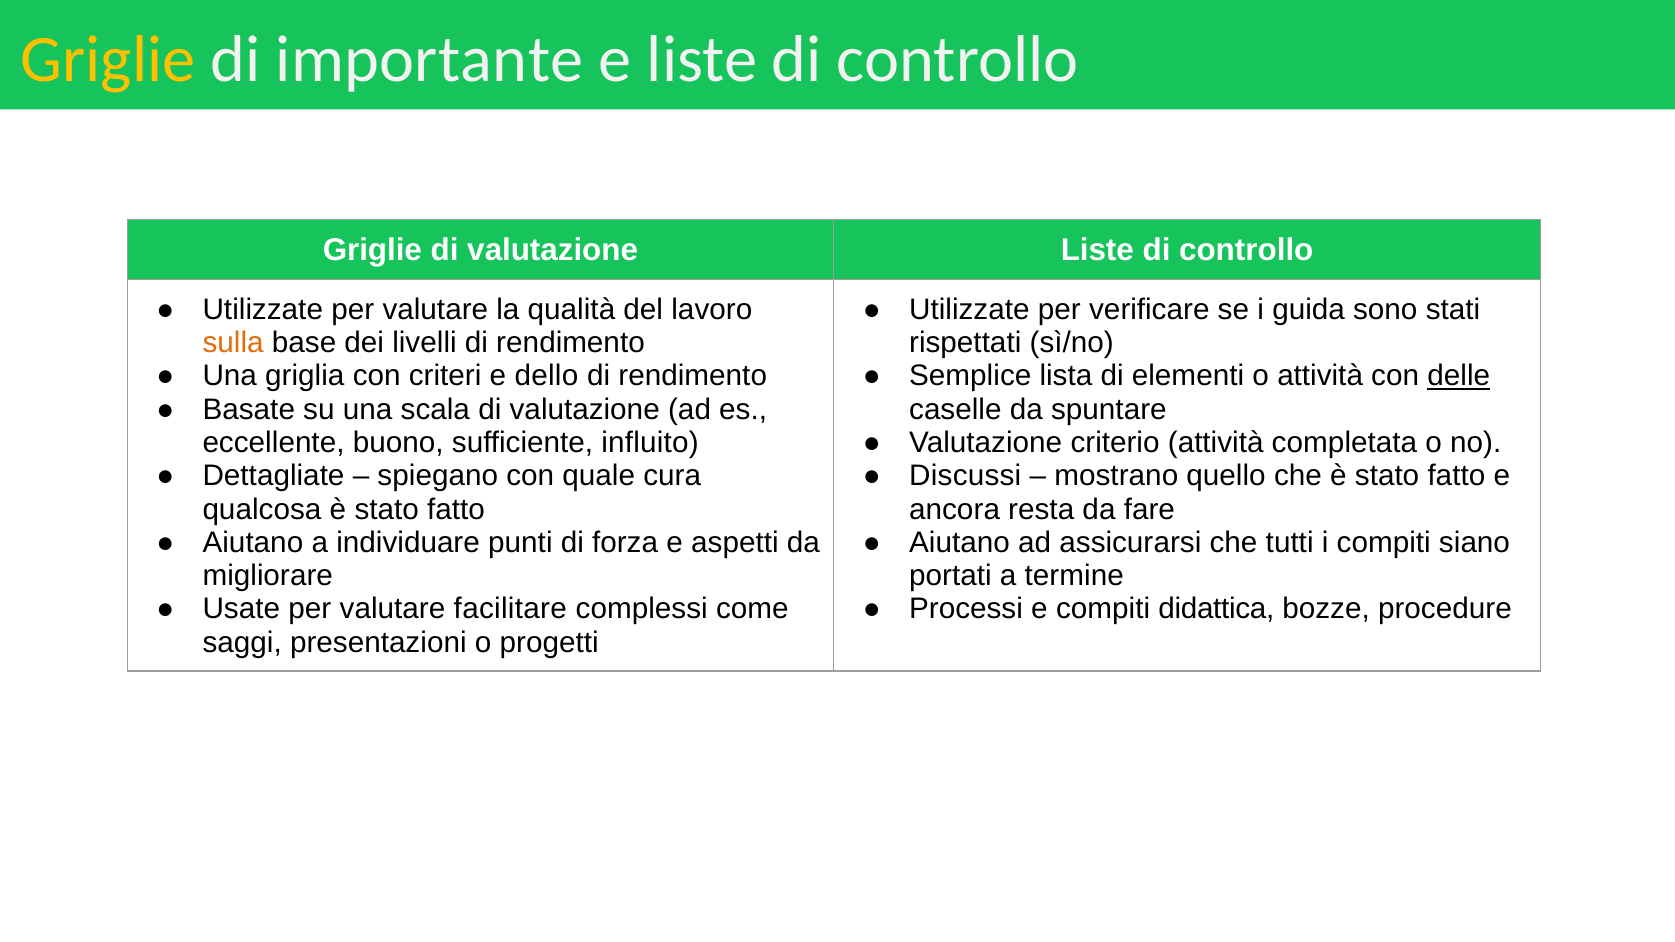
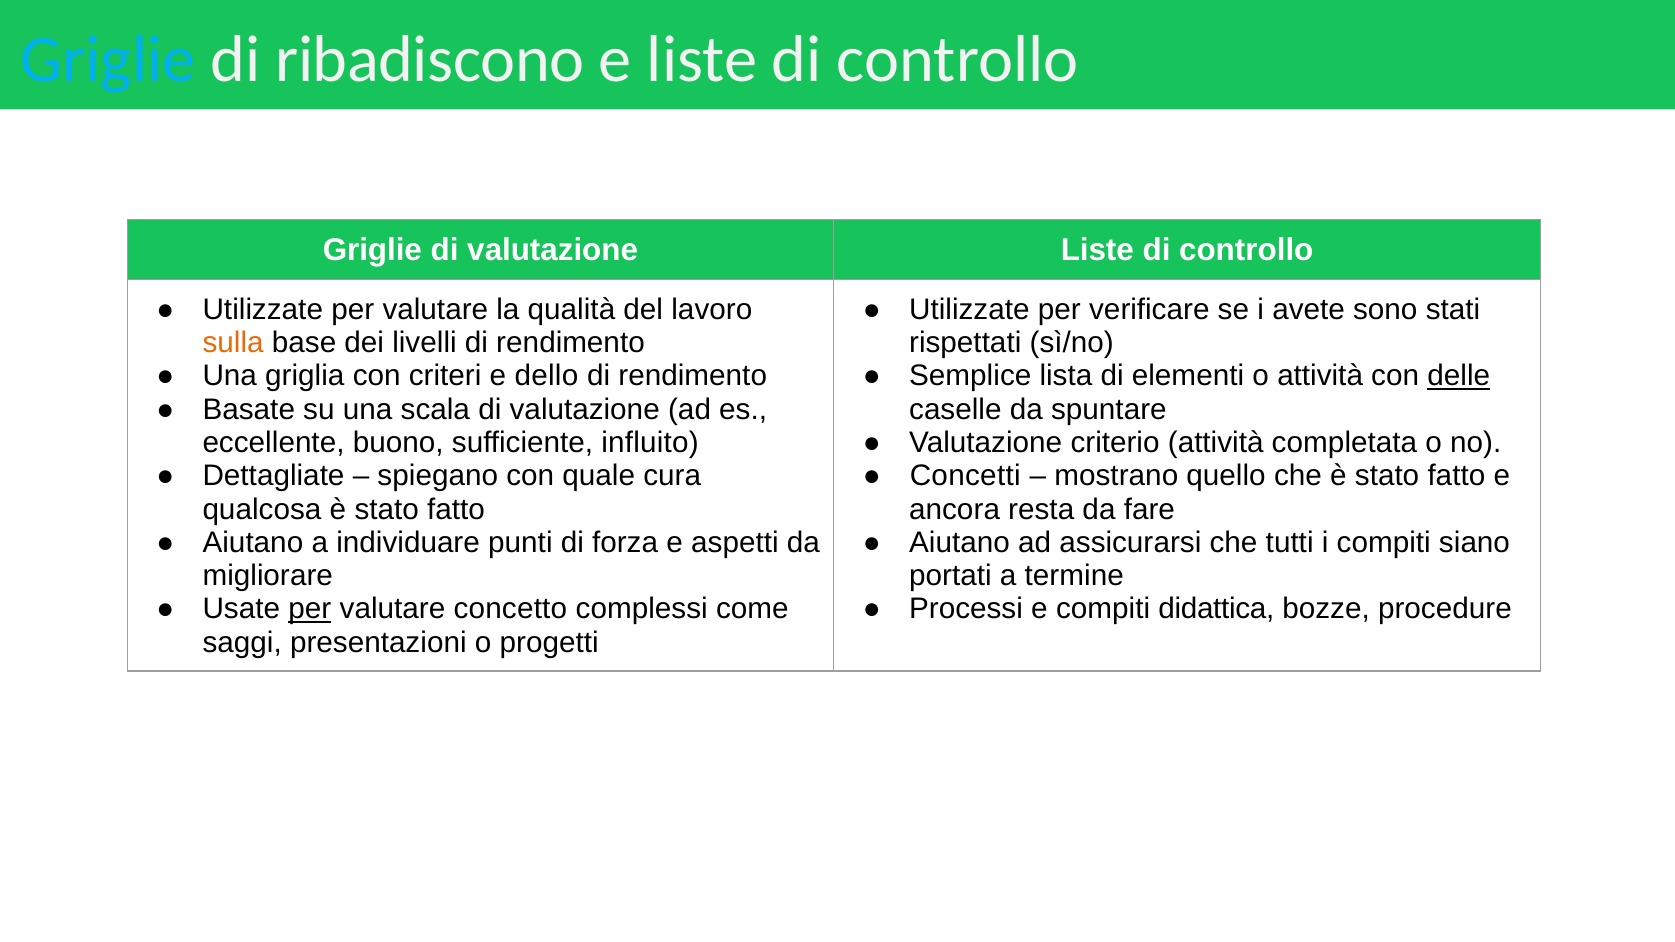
Griglie at (108, 60) colour: yellow -> light blue
importante: importante -> ribadiscono
guida: guida -> avete
Discussi: Discussi -> Concetti
per at (310, 609) underline: none -> present
facilitare: facilitare -> concetto
